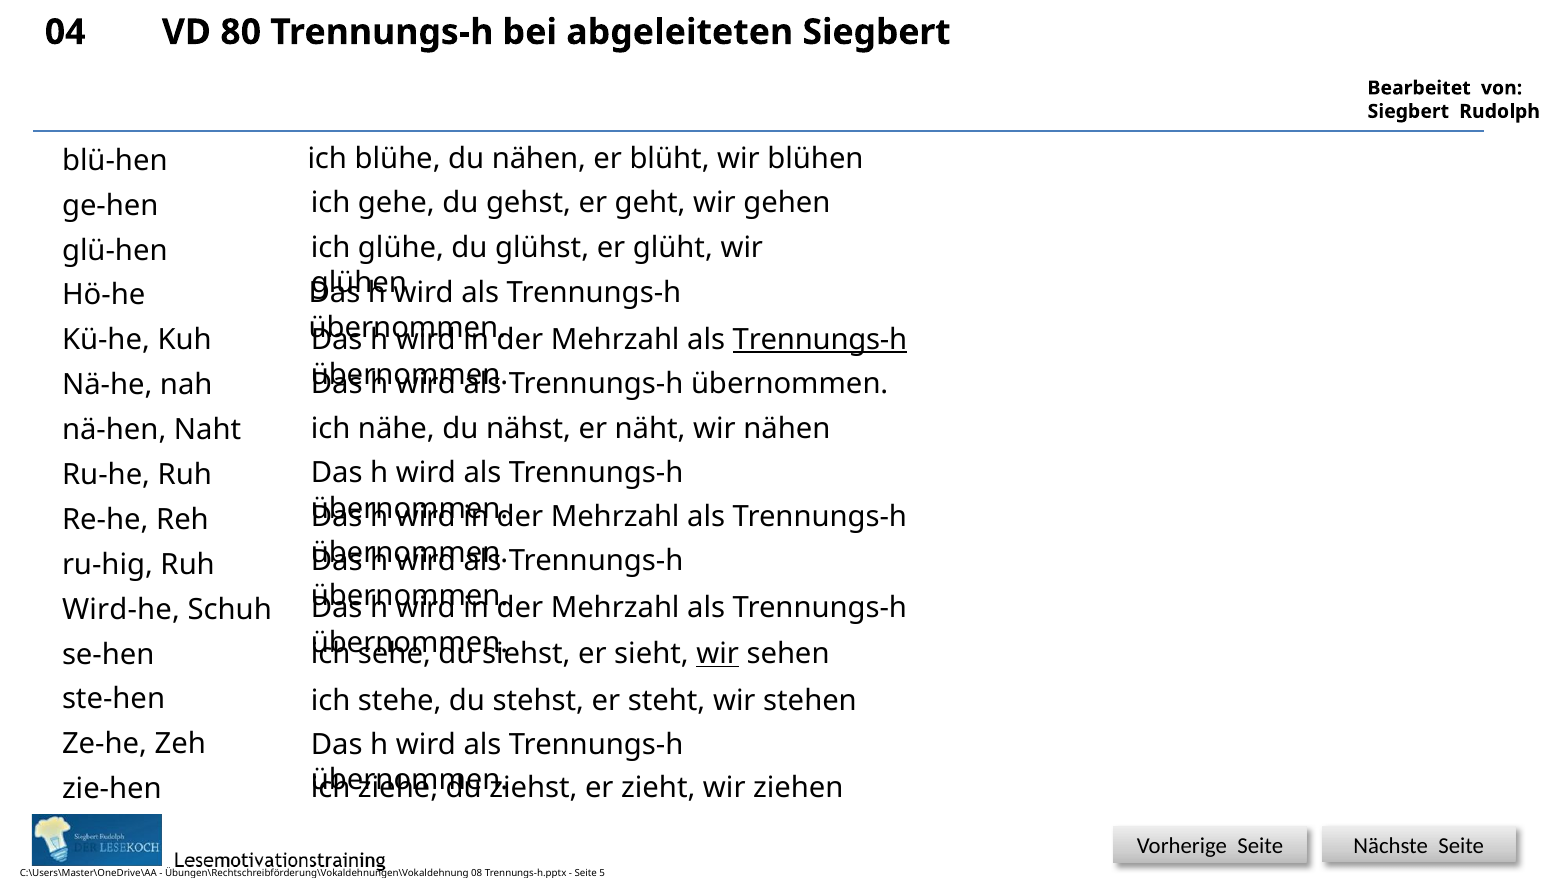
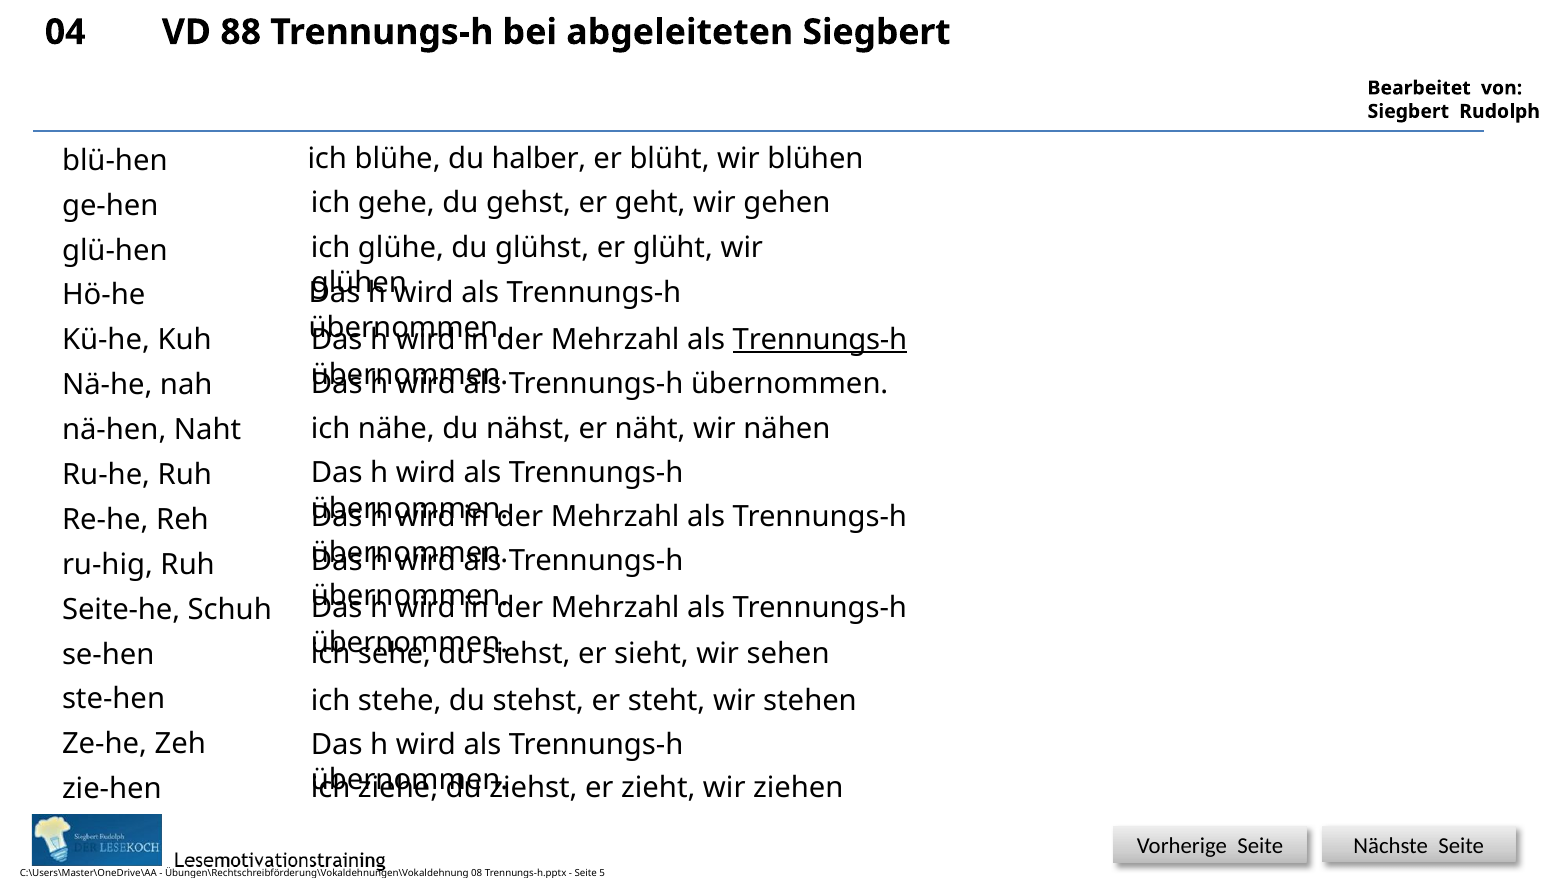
80: 80 -> 88
du nähen: nähen -> halber
Wird-he: Wird-he -> Seite-he
wir at (718, 654) underline: present -> none
